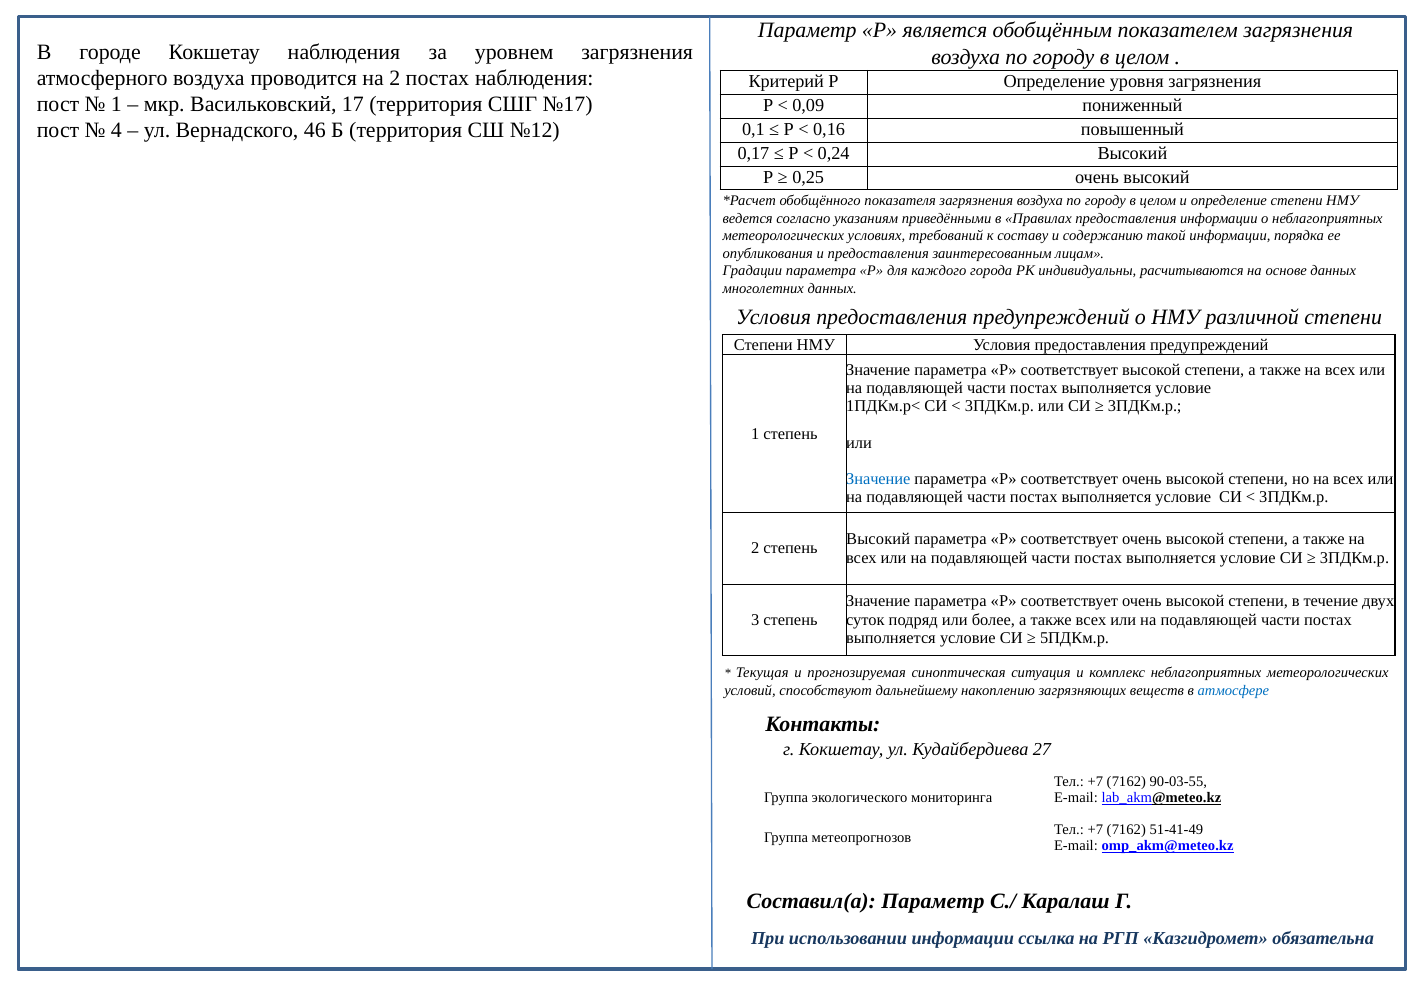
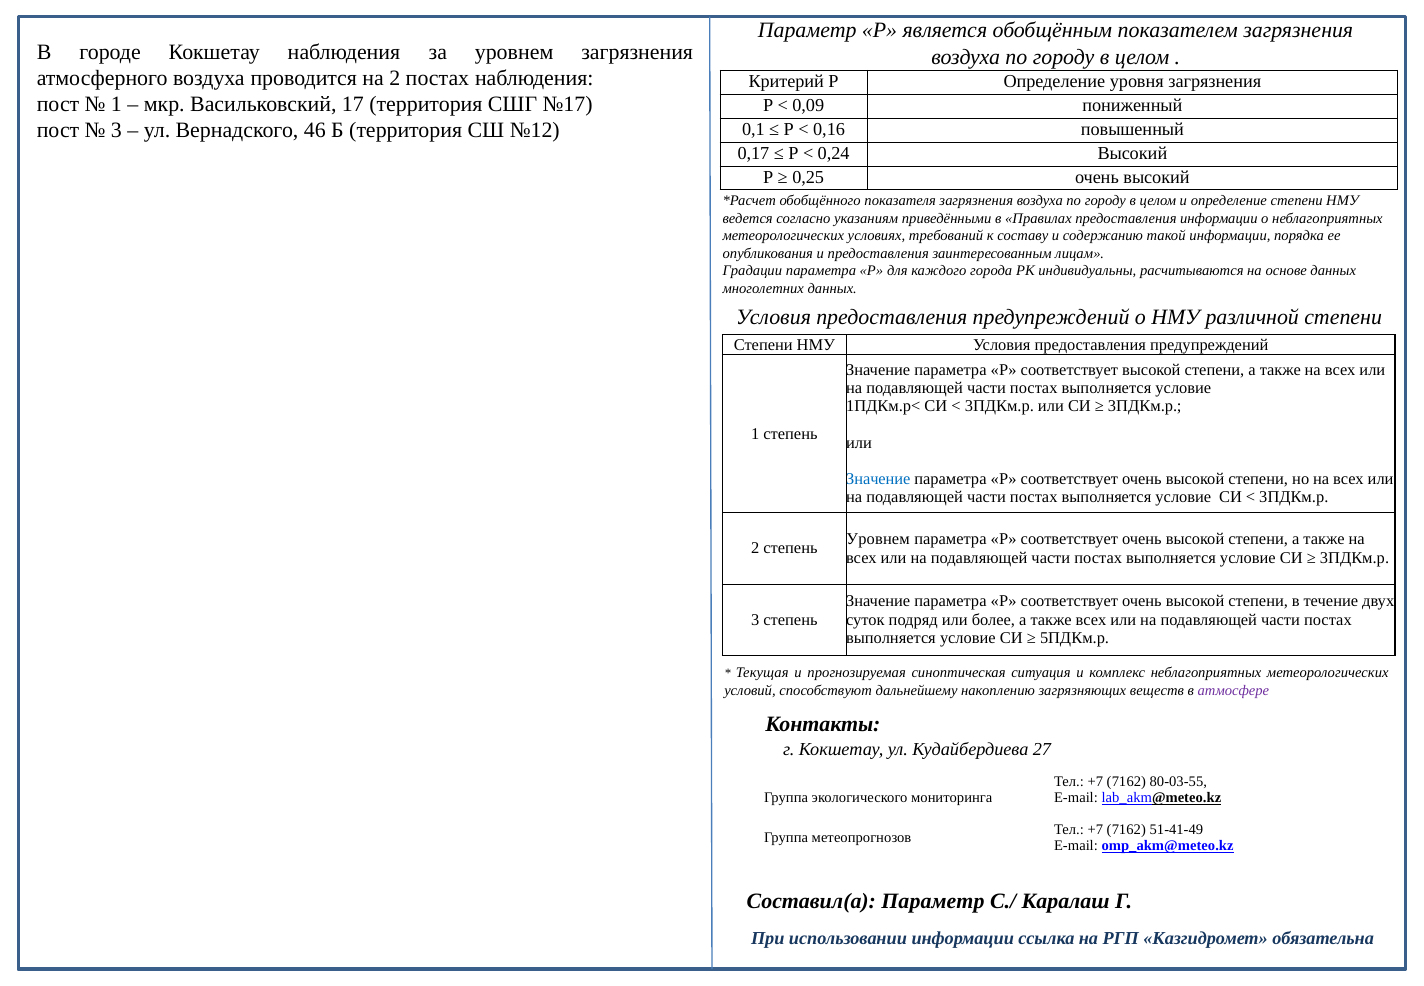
4 at (116, 131): 4 -> 3
Высокий at (878, 539): Высокий -> Уровнем
атмосфере colour: blue -> purple
90-03-55: 90-03-55 -> 80-03-55
